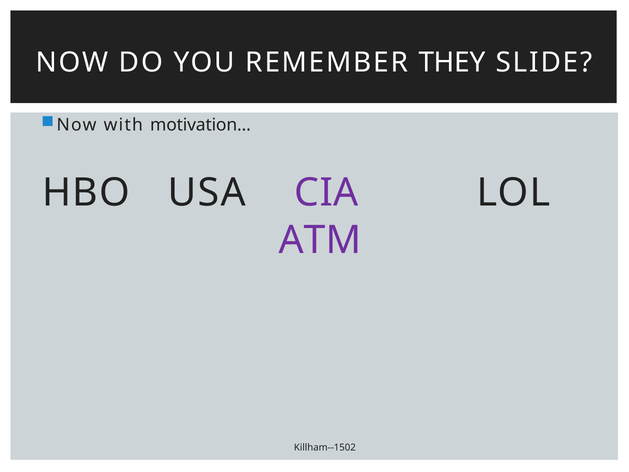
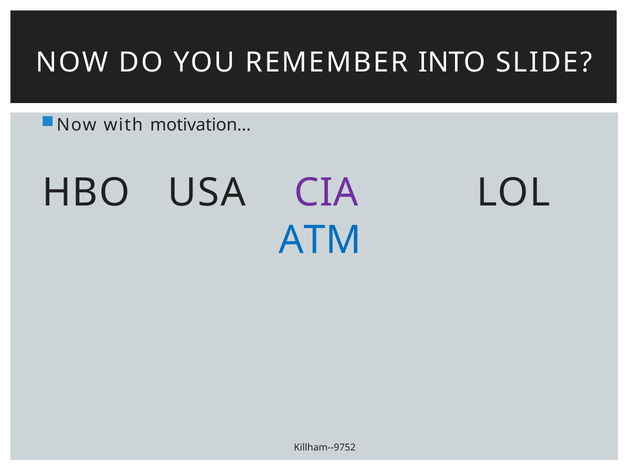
THEY: THEY -> INTO
ATM colour: purple -> blue
Killham--1502: Killham--1502 -> Killham--9752
